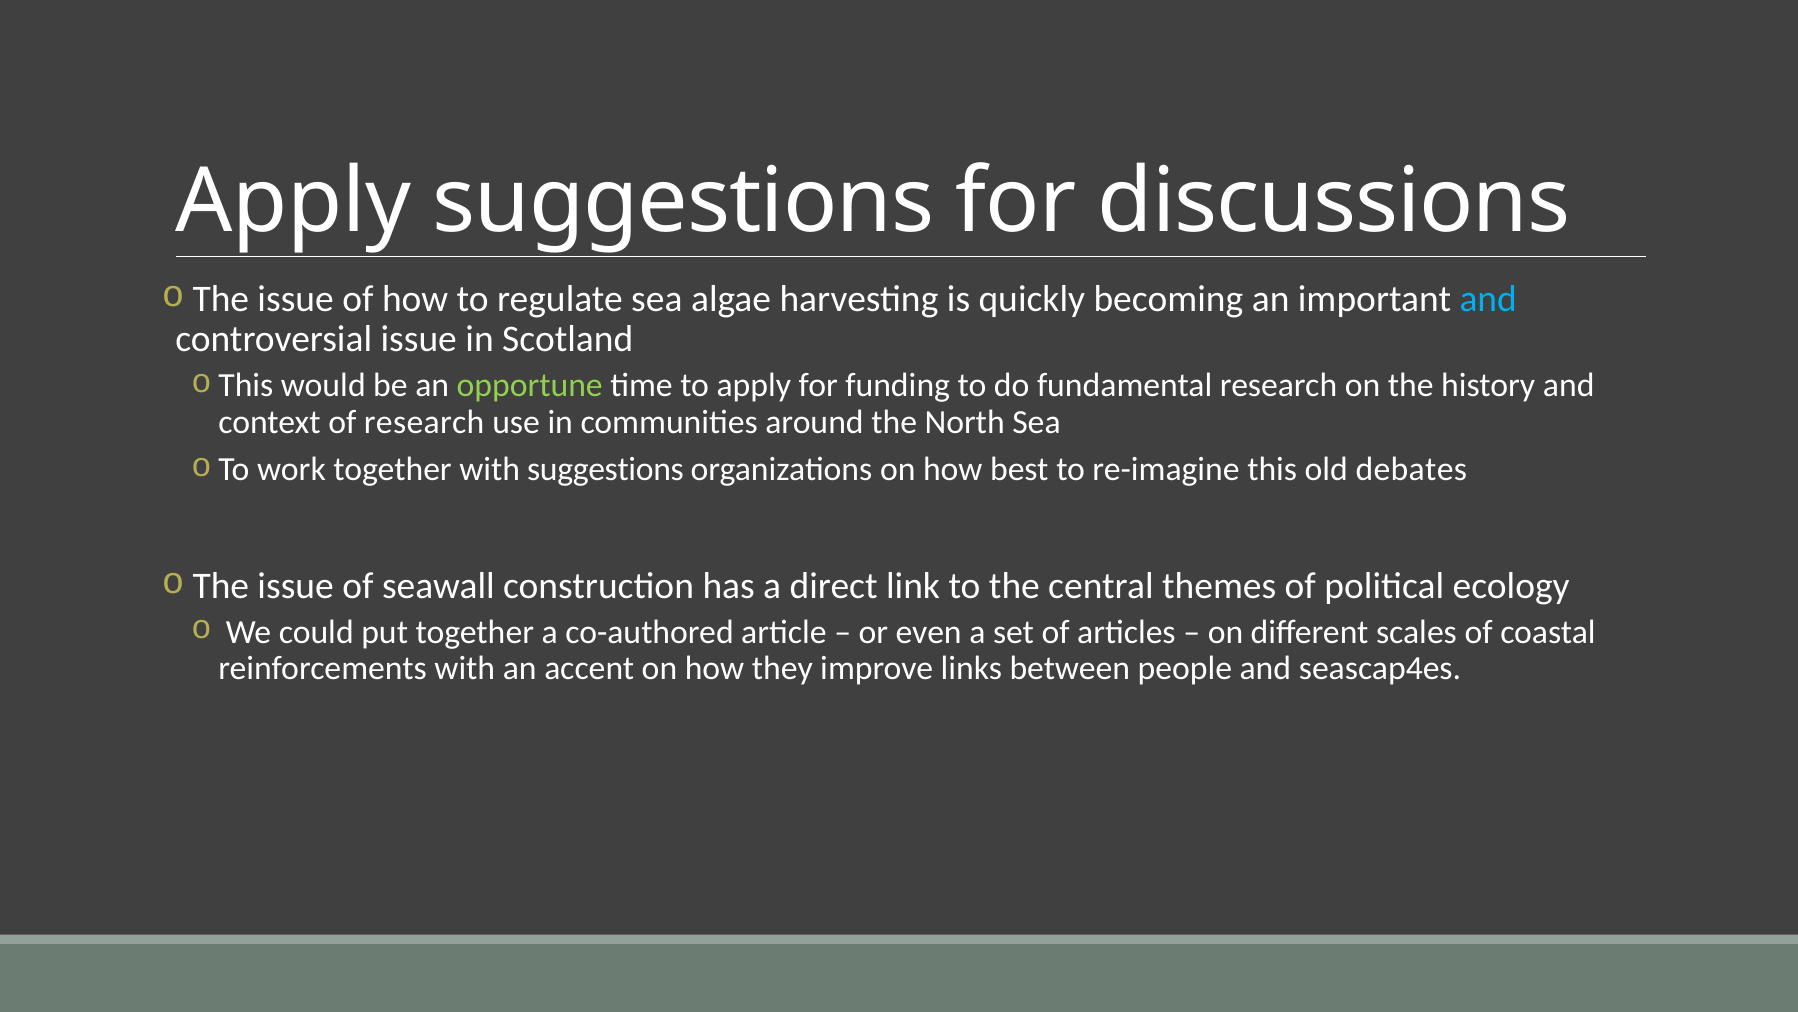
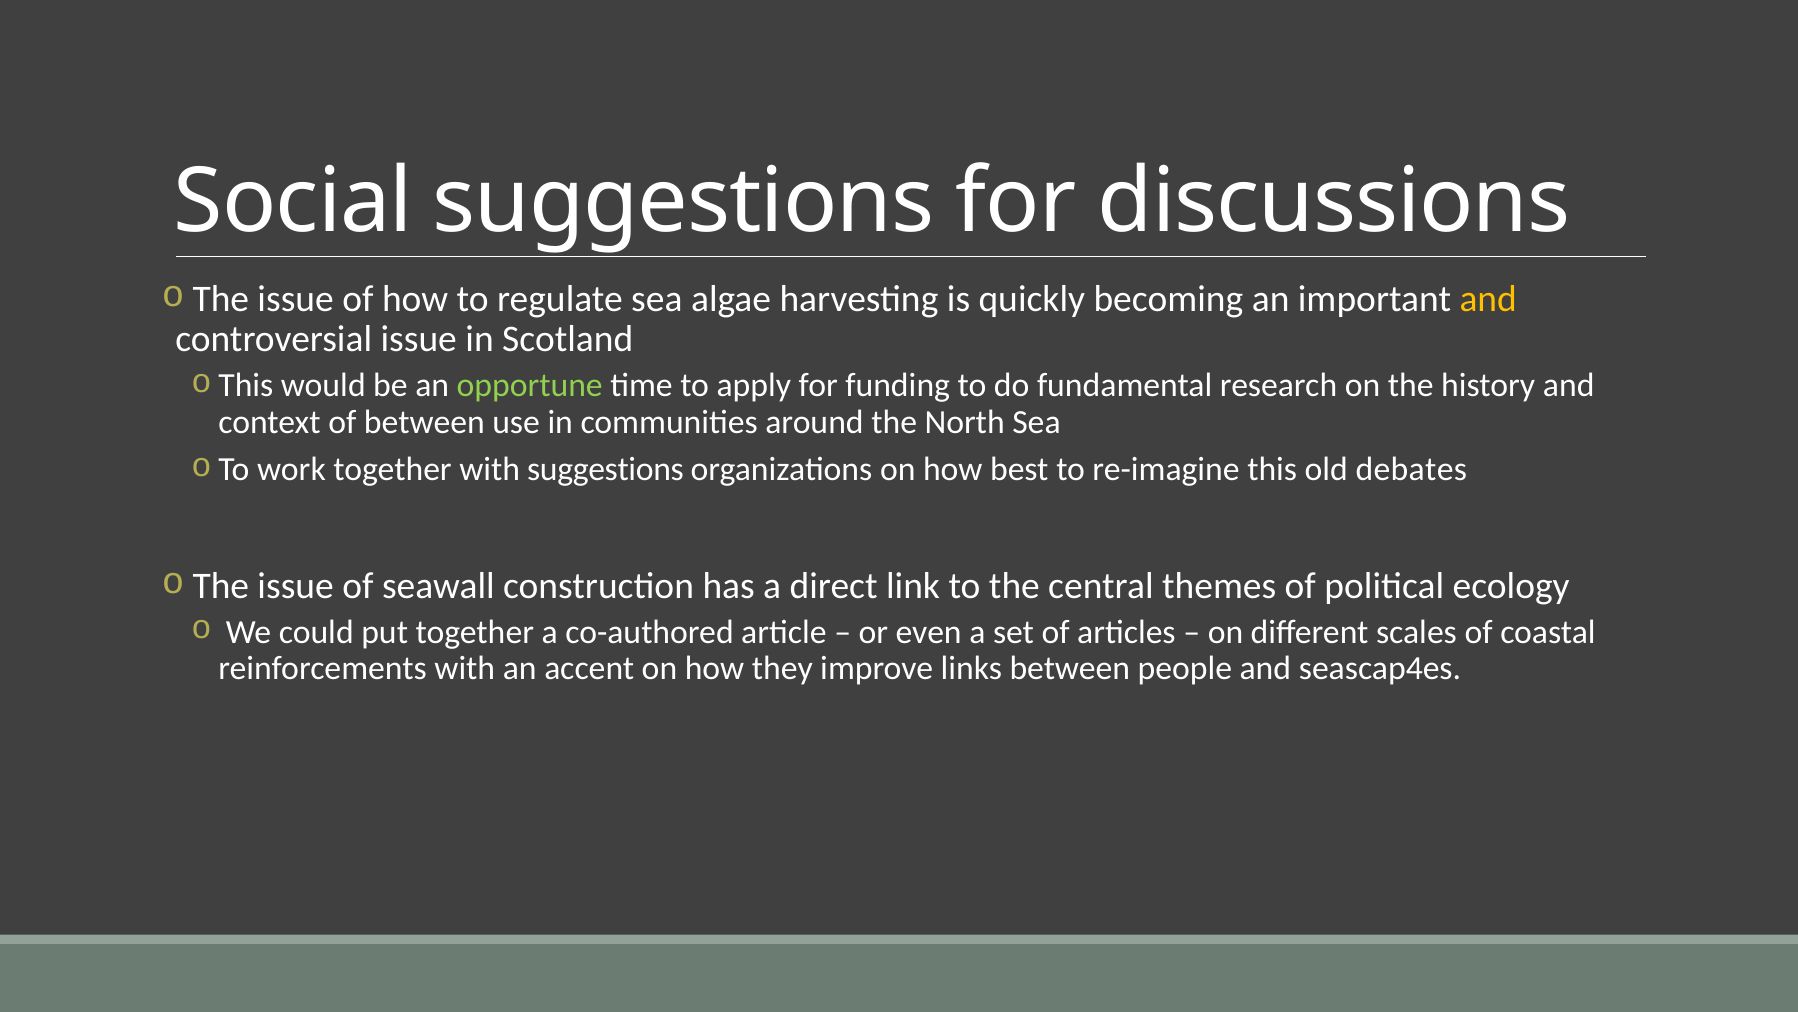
Apply at (293, 201): Apply -> Social
and at (1488, 299) colour: light blue -> yellow
of research: research -> between
